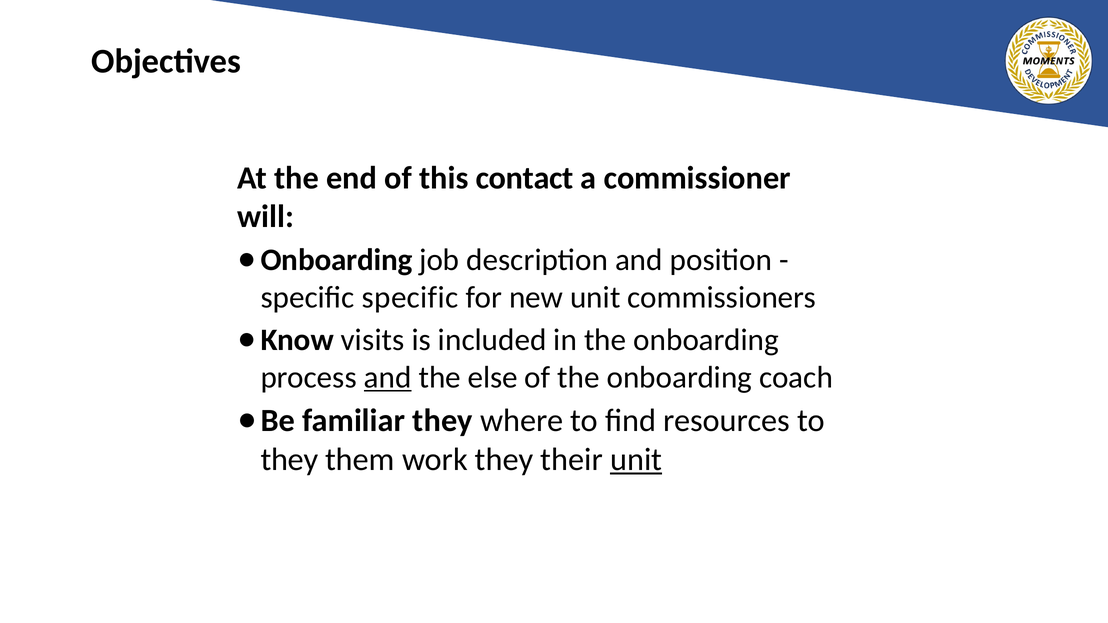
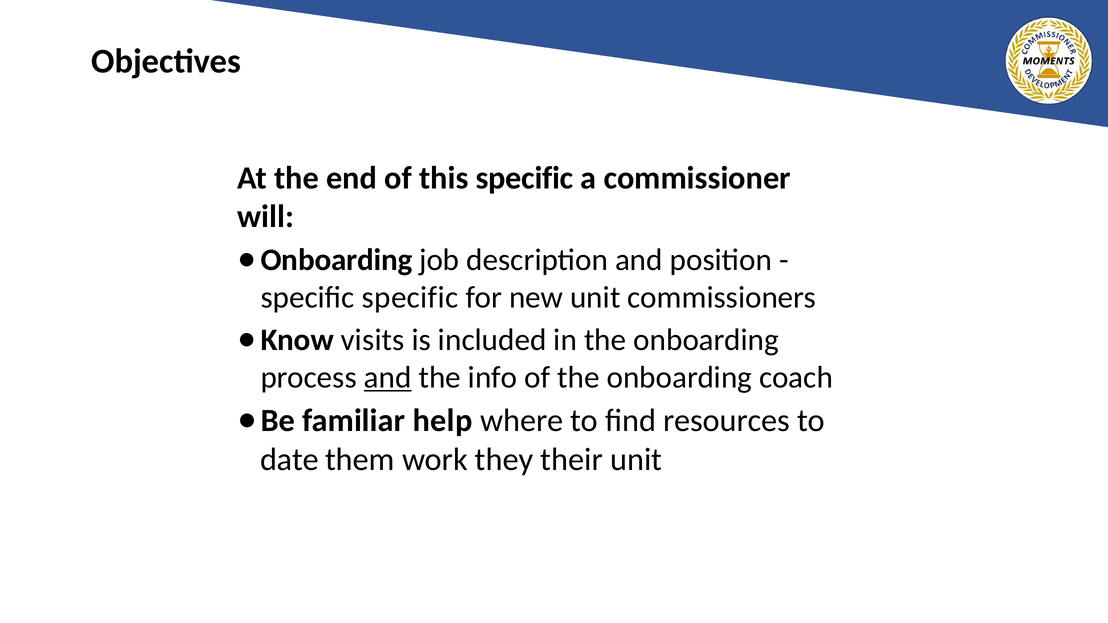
this contact: contact -> specific
else: else -> info
familiar they: they -> help
they at (289, 460): they -> date
unit at (636, 460) underline: present -> none
